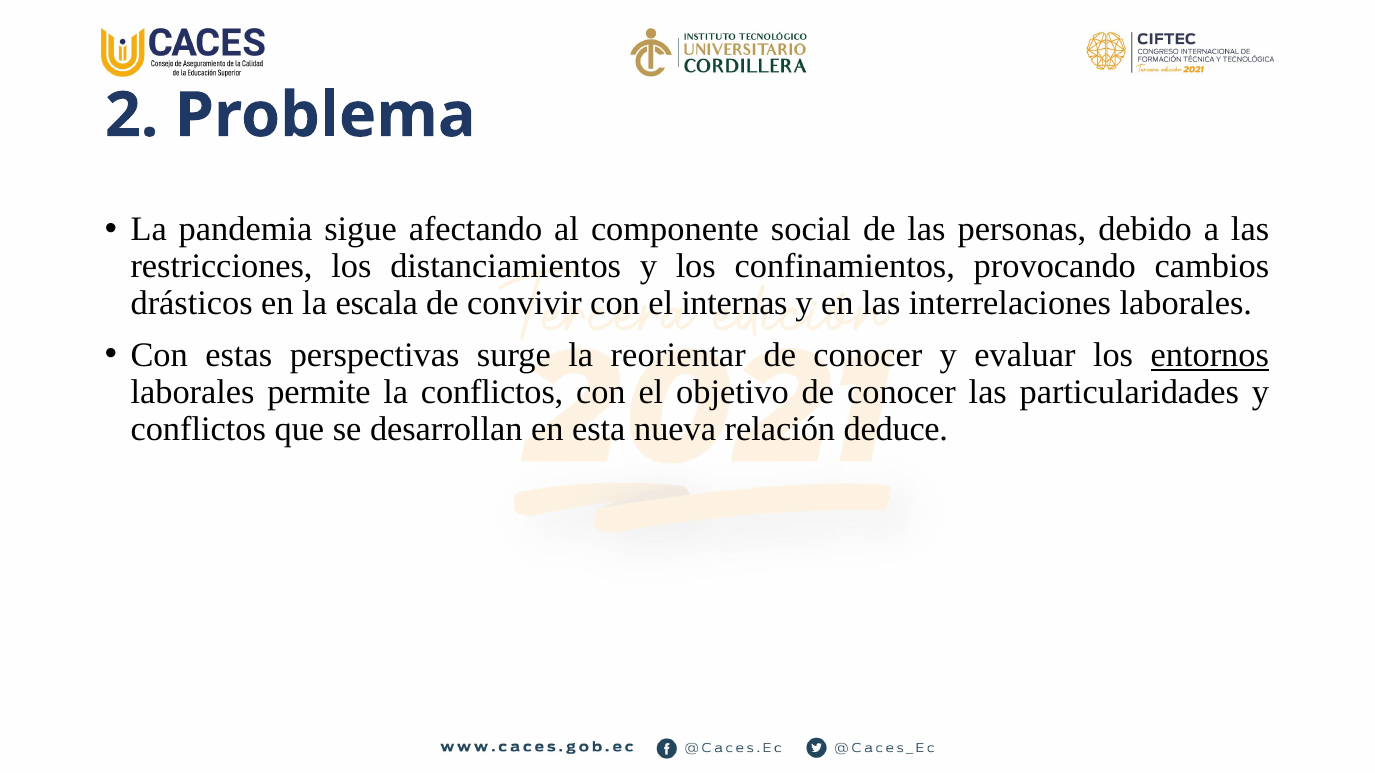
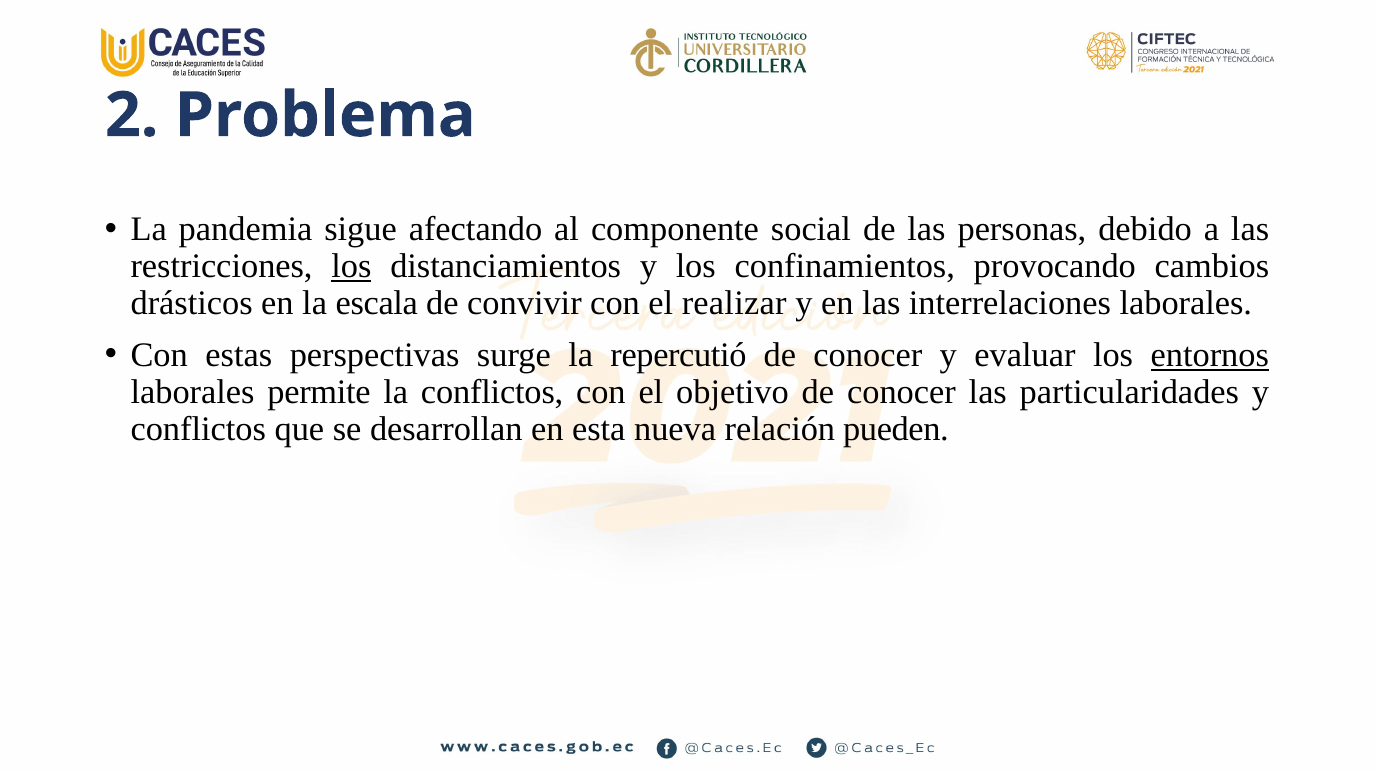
los at (351, 267) underline: none -> present
internas: internas -> realizar
reorientar: reorientar -> repercutió
deduce: deduce -> pueden
